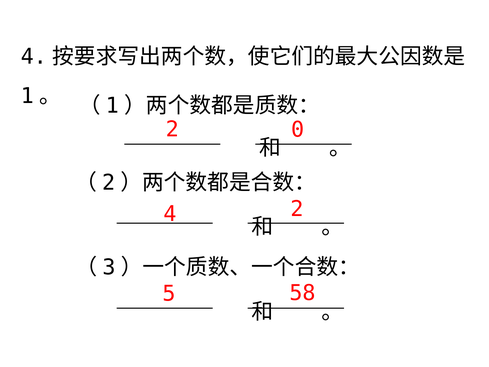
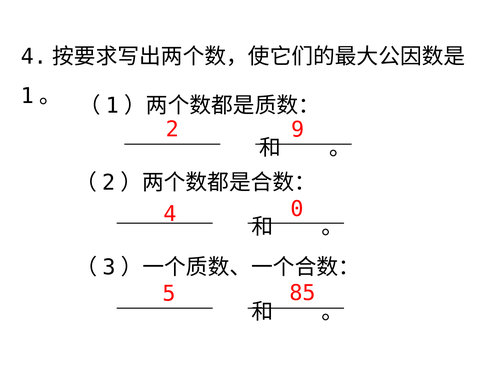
0: 0 -> 9
4 2: 2 -> 0
58: 58 -> 85
